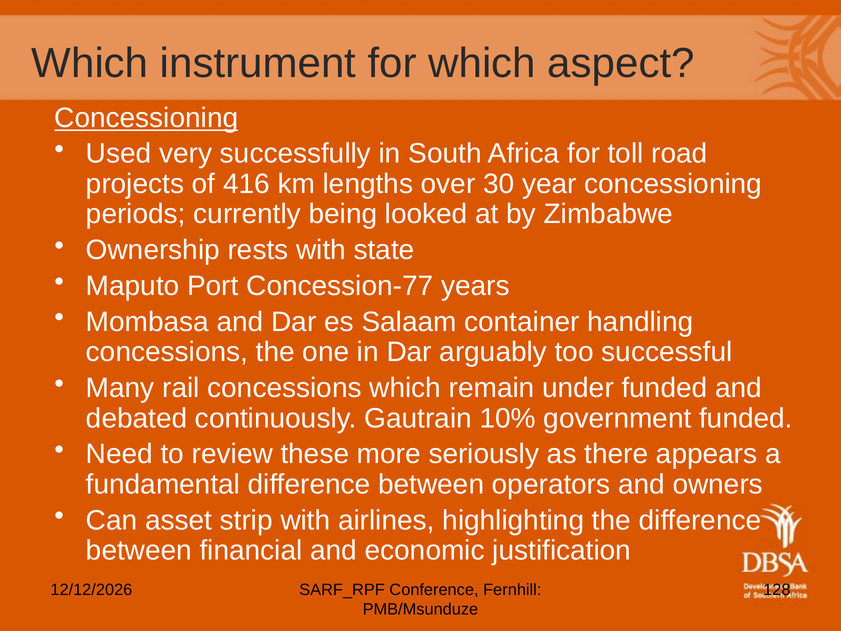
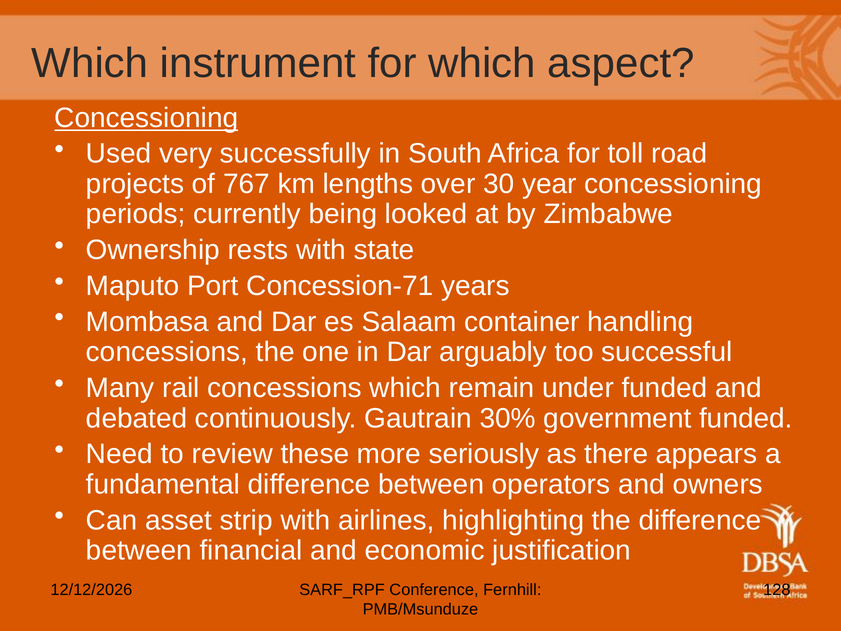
416: 416 -> 767
Concession-77: Concession-77 -> Concession-71
10%: 10% -> 30%
